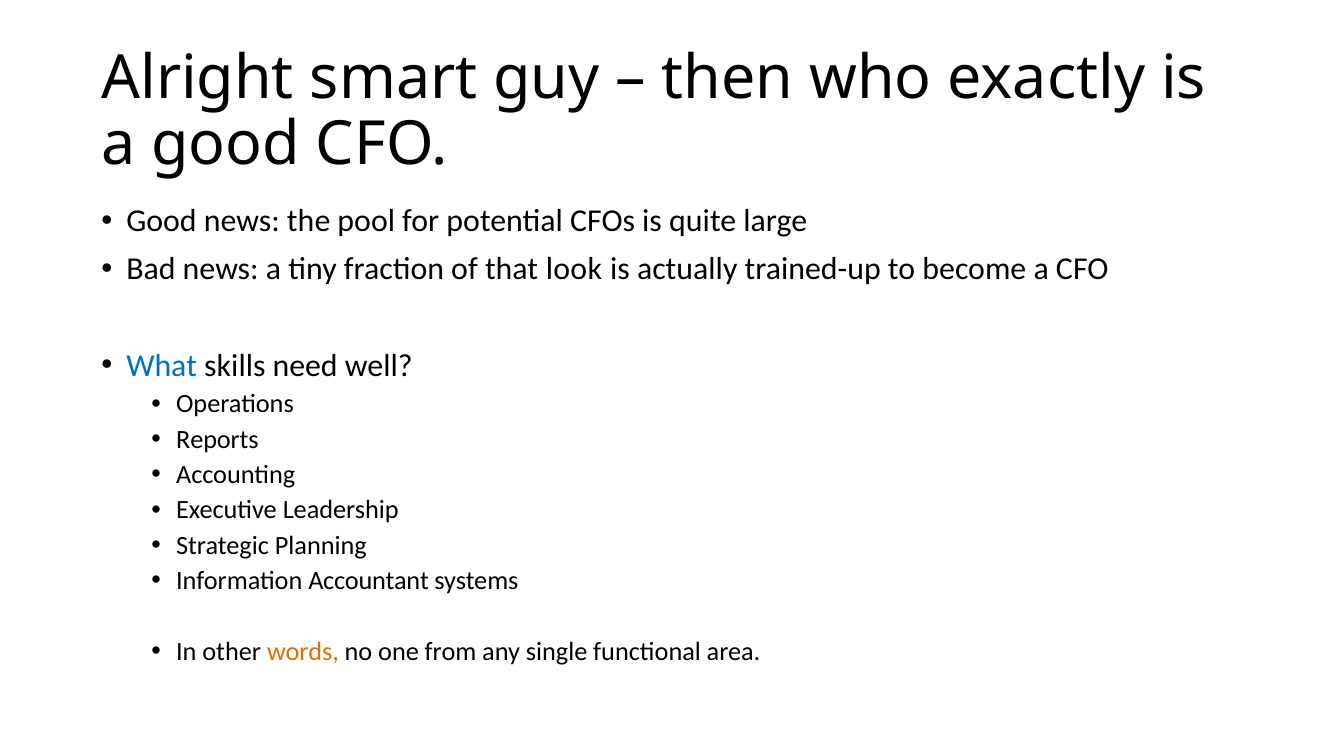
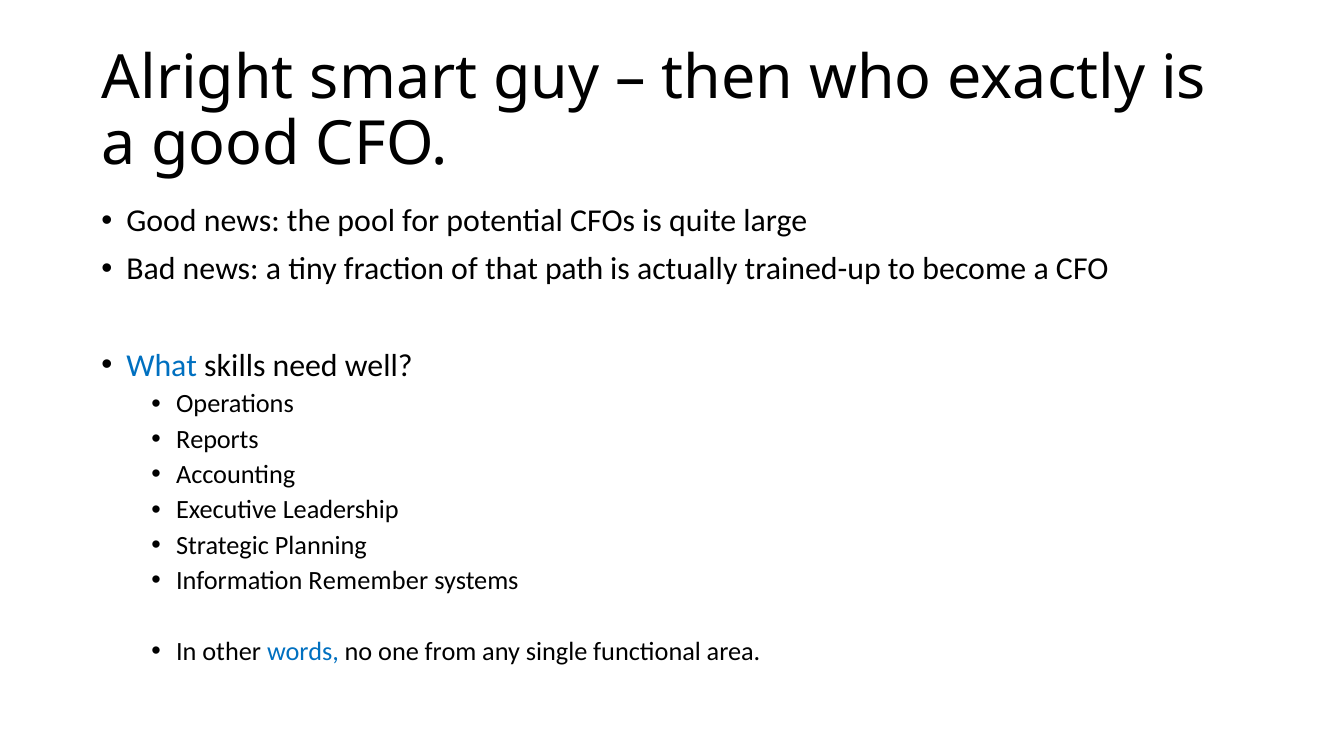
look: look -> path
Accountant: Accountant -> Remember
words colour: orange -> blue
